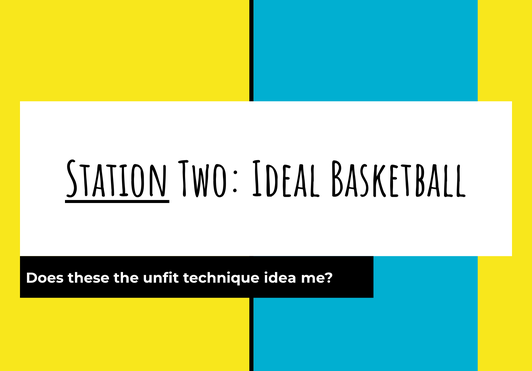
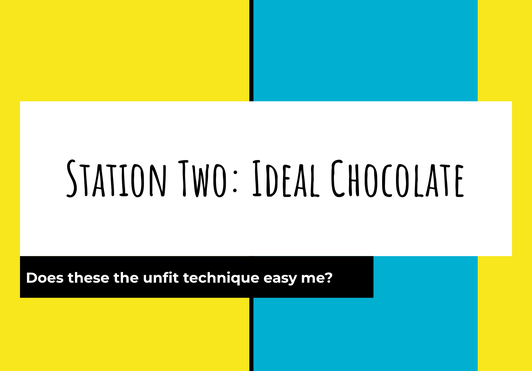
Station underline: present -> none
Basketball: Basketball -> Chocolate
idea: idea -> easy
